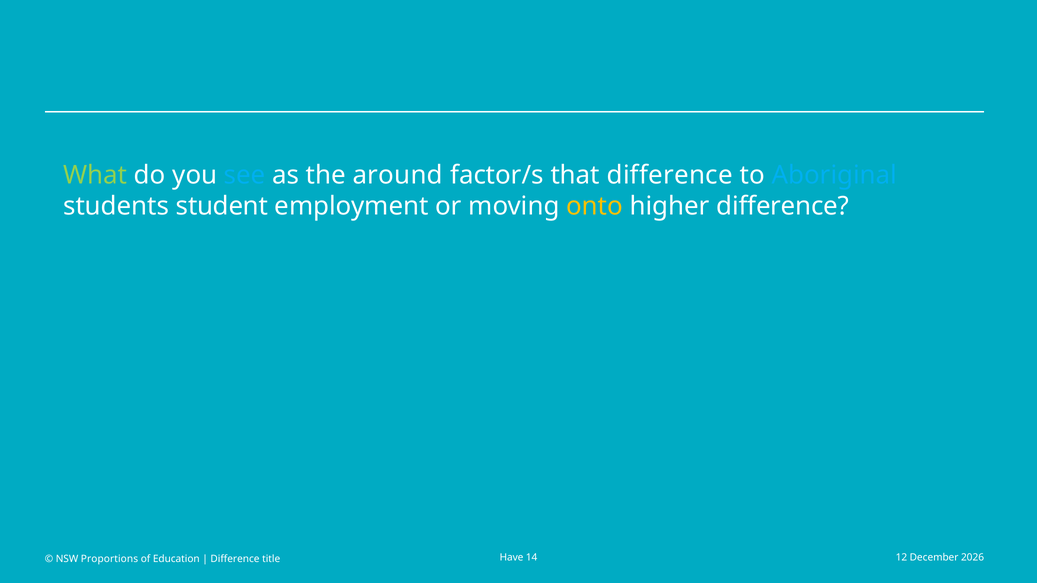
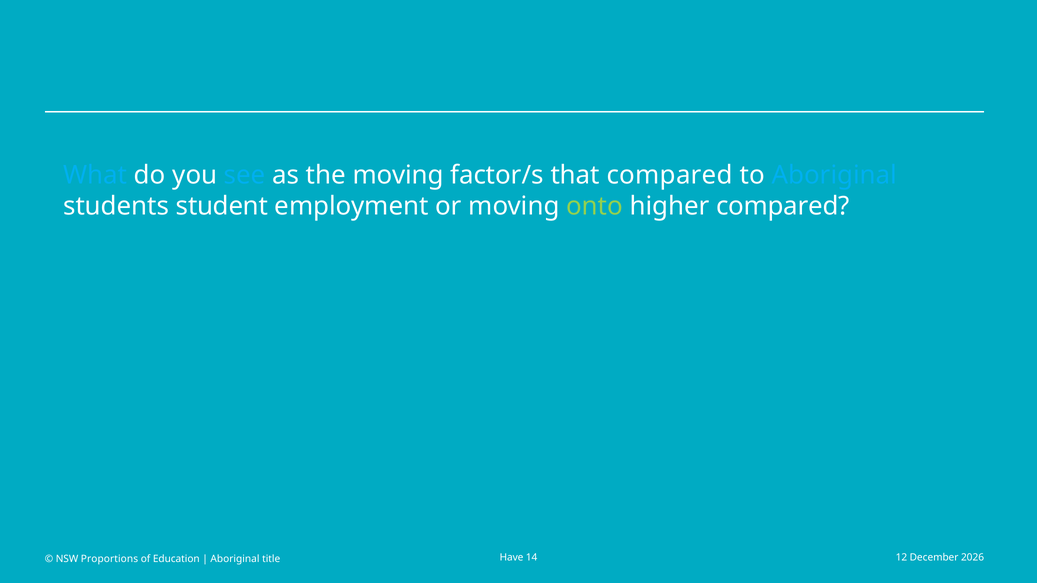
What colour: light green -> light blue
the around: around -> moving
that difference: difference -> compared
onto colour: yellow -> light green
higher difference: difference -> compared
Difference at (235, 559): Difference -> Aboriginal
